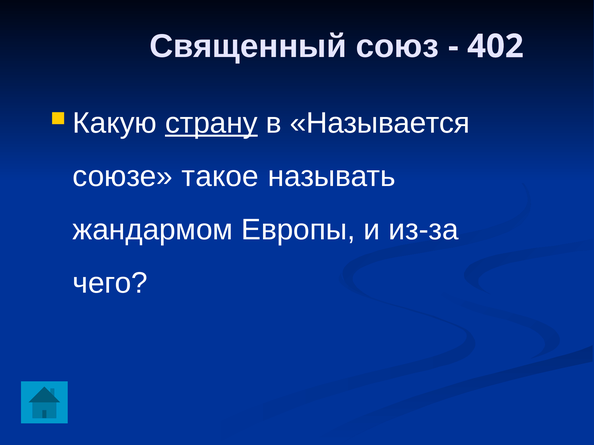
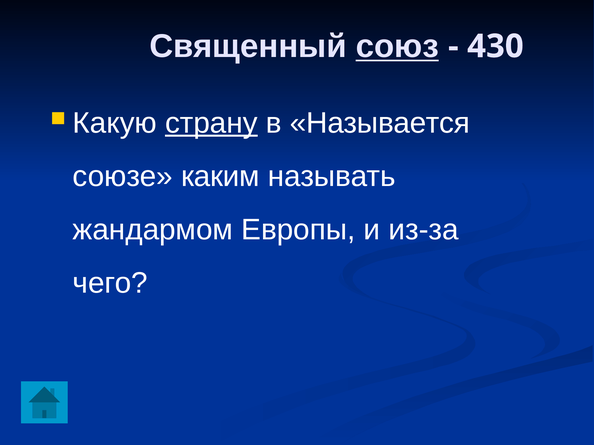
союз underline: none -> present
402: 402 -> 430
такое: такое -> каким
